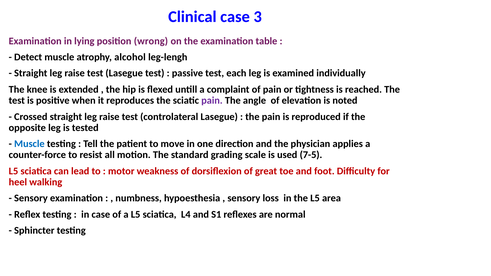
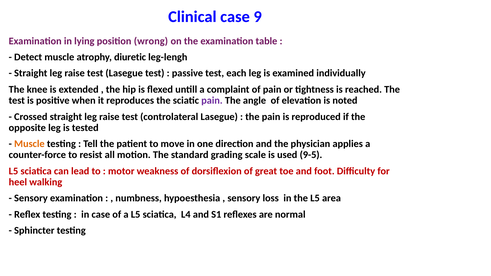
3: 3 -> 9
alcohol: alcohol -> diuretic
Muscle at (29, 144) colour: blue -> orange
7-5: 7-5 -> 9-5
